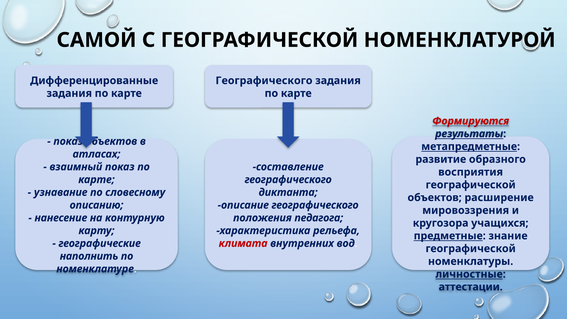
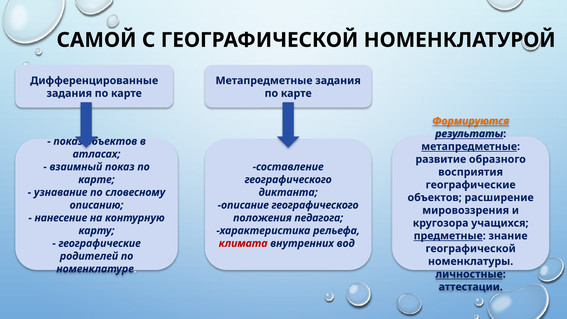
Географического at (264, 81): Географического -> Метапредметные
Формируются colour: red -> orange
географической at (471, 185): географической -> географические
наполнить: наполнить -> родителей
